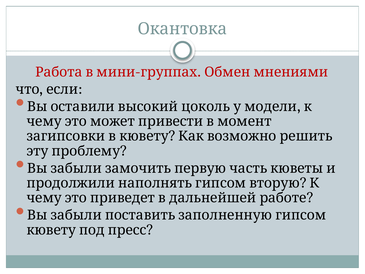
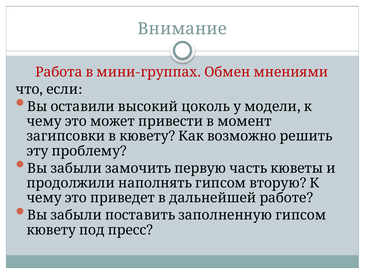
Окантовка: Окантовка -> Внимание
